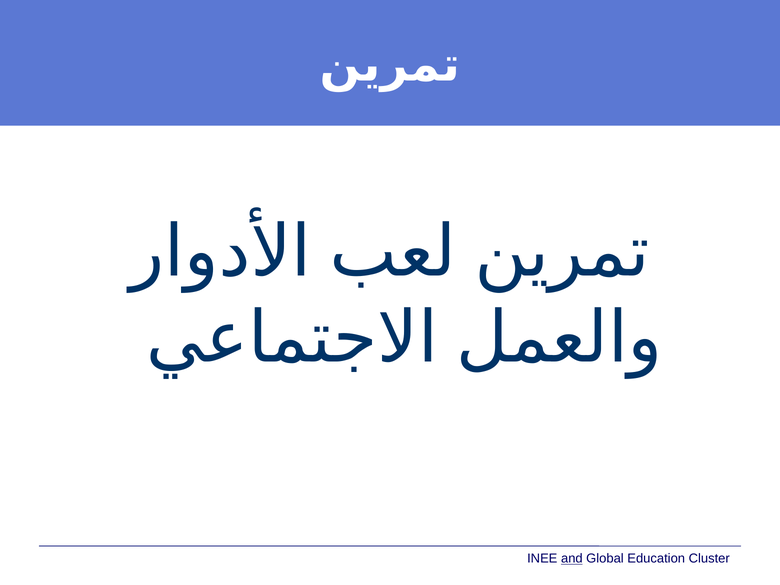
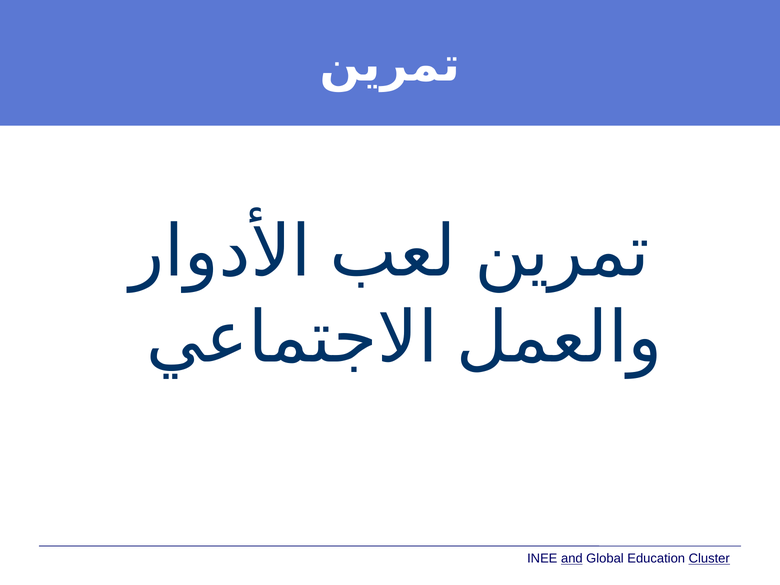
Cluster underline: none -> present
